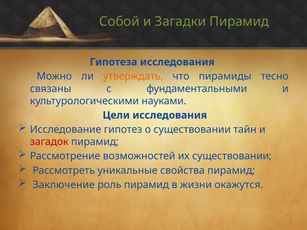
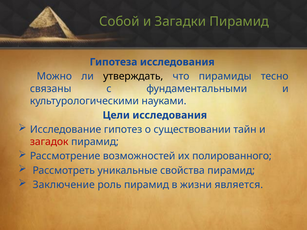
утверждать colour: orange -> black
их существовании: существовании -> полированного
окажутся: окажутся -> является
